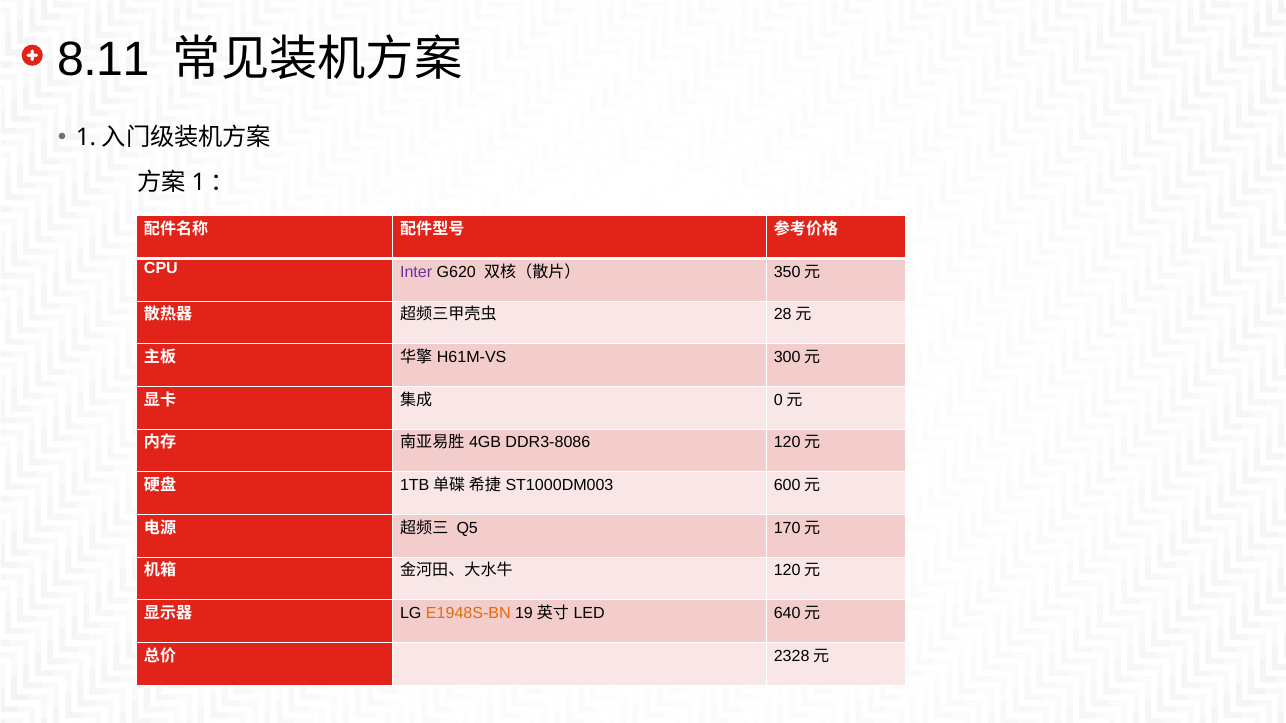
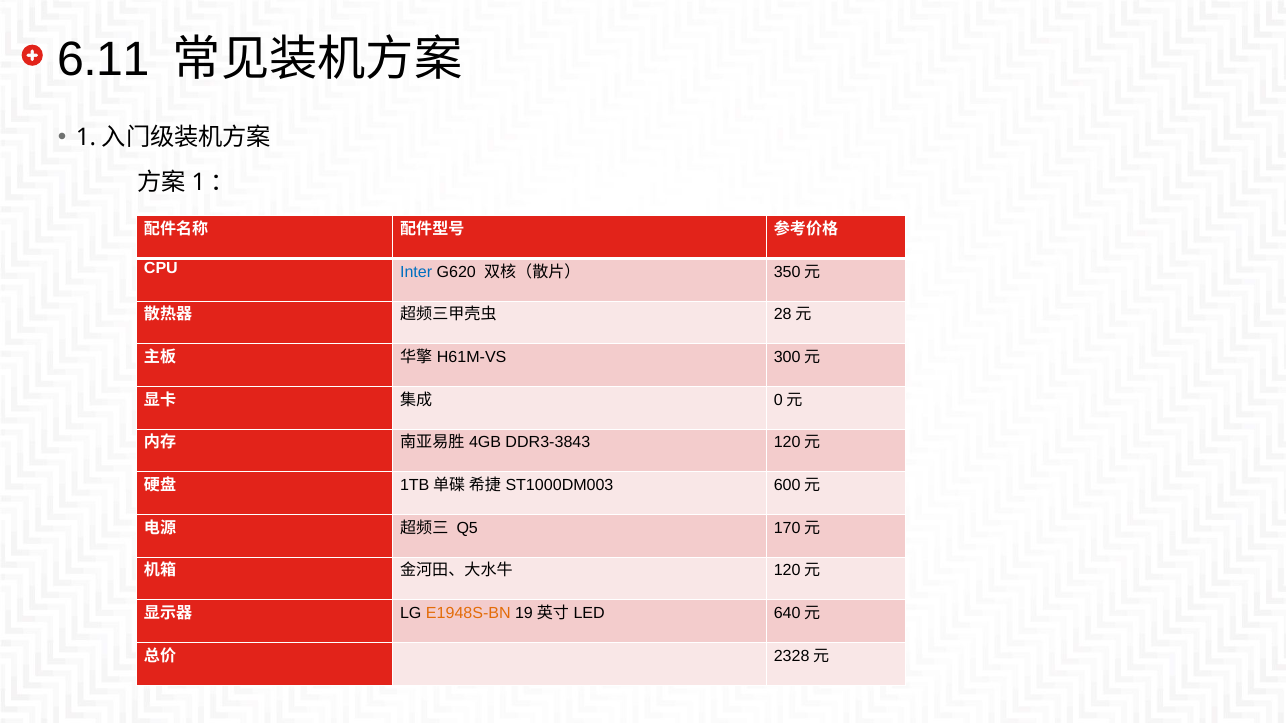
8.11: 8.11 -> 6.11
Inter colour: purple -> blue
DDR3-8086: DDR3-8086 -> DDR3-3843
